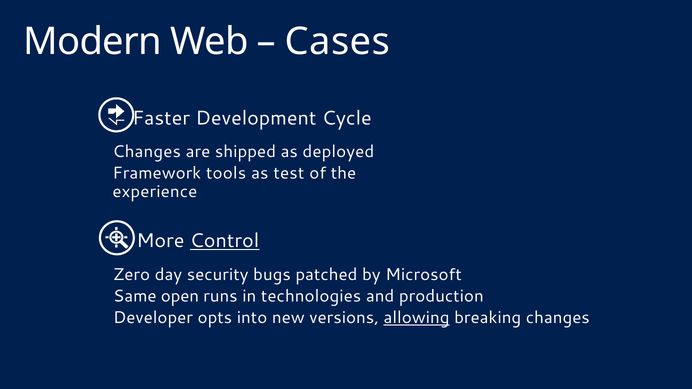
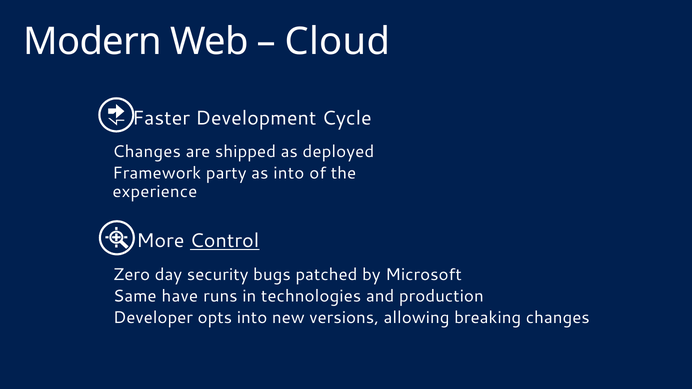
Cases: Cases -> Cloud
tools: tools -> party
as test: test -> into
open: open -> have
allowing underline: present -> none
